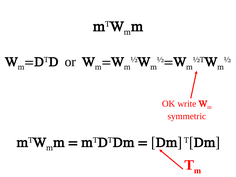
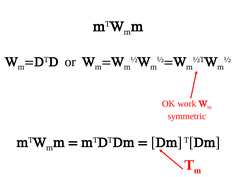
write: write -> work
